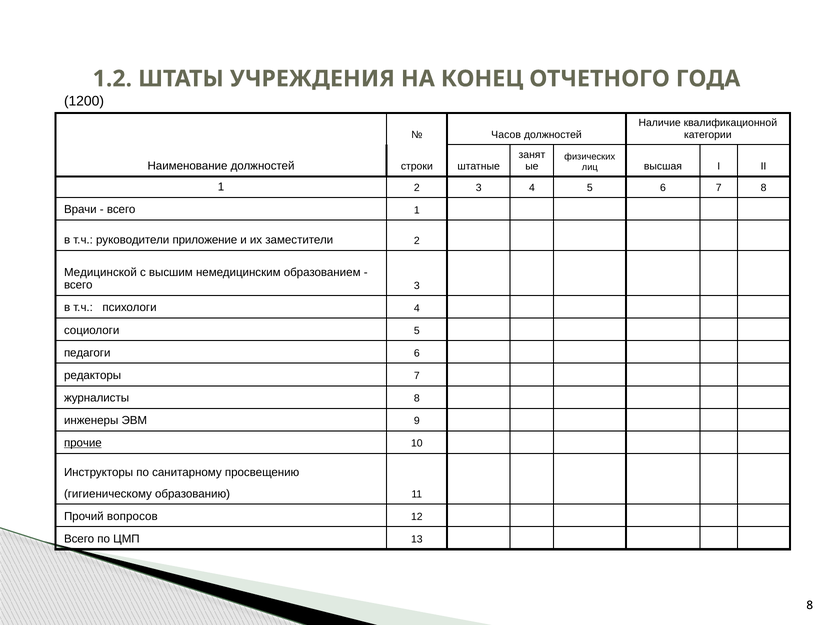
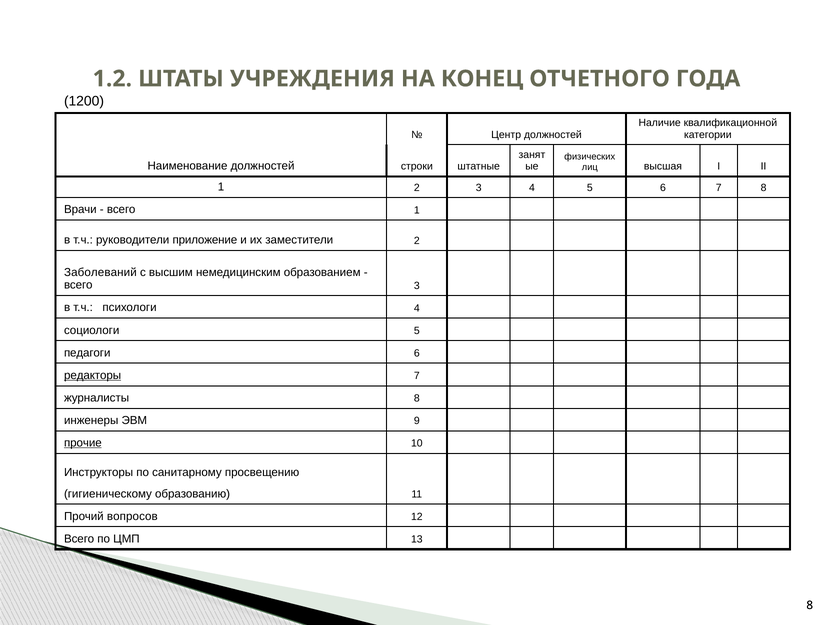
Часов: Часов -> Центр
Медицинской: Медицинской -> Заболеваний
редакторы underline: none -> present
